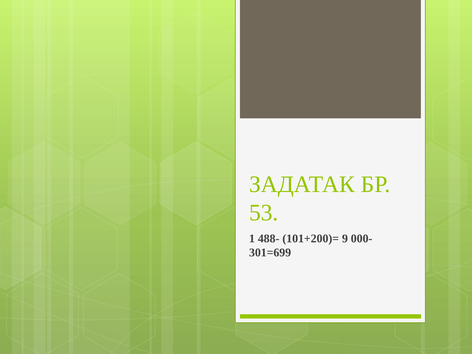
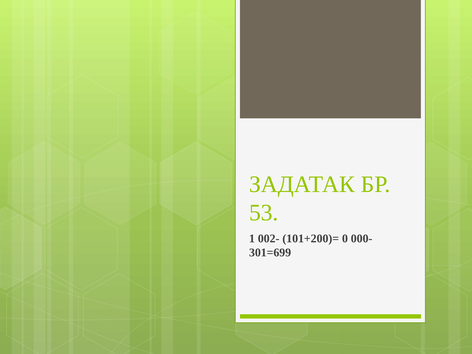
488-: 488- -> 002-
9: 9 -> 0
